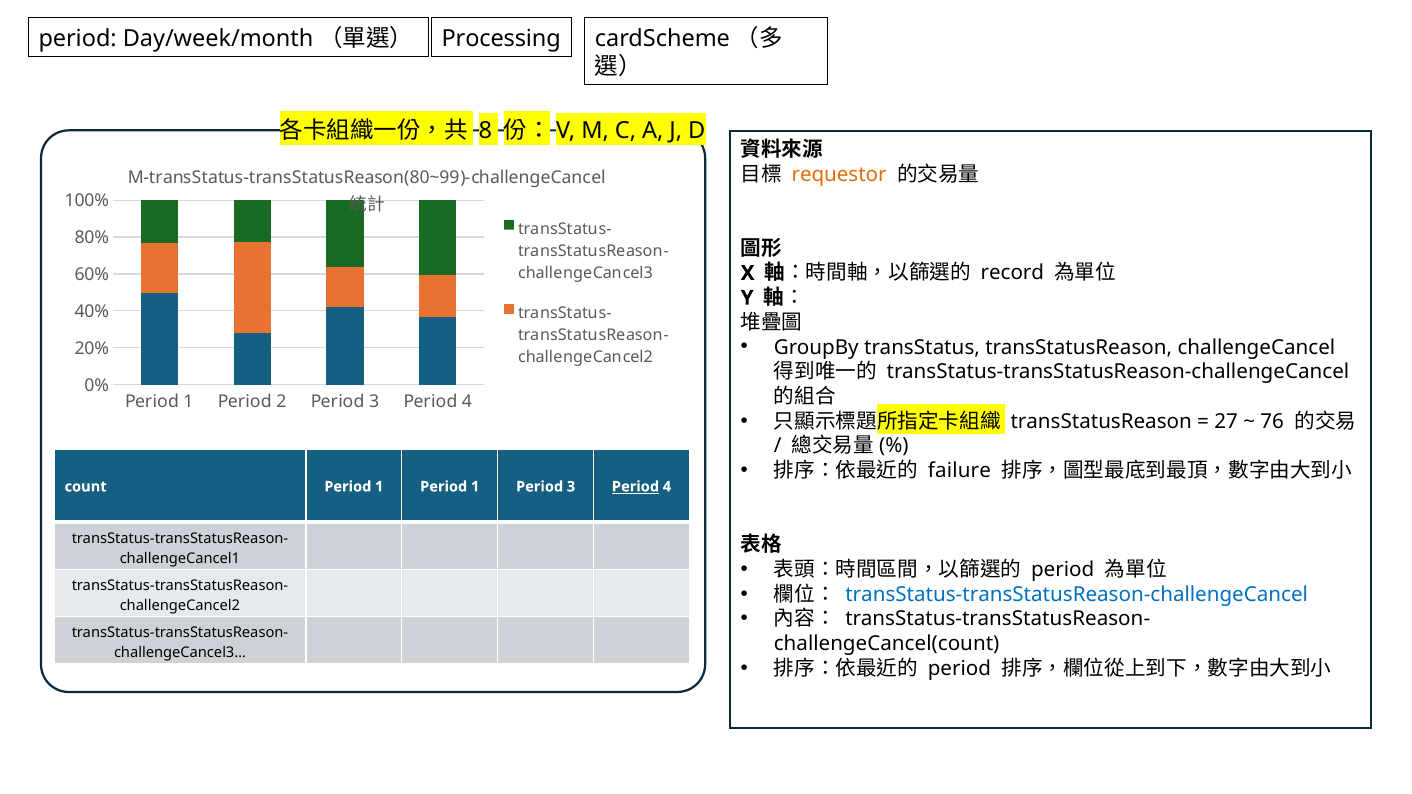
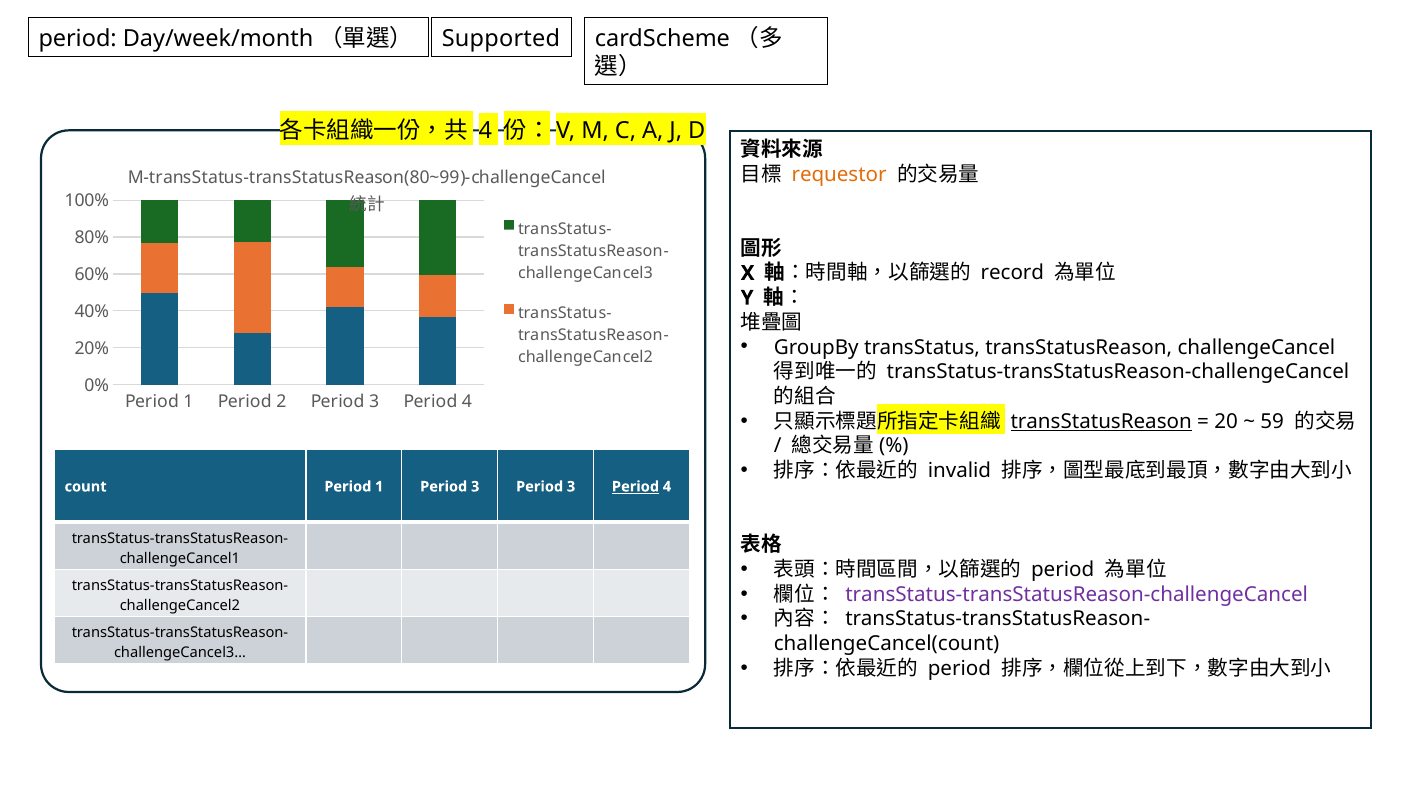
Processing: Processing -> Supported
8 at (485, 131): 8 -> 4
transStatusReason at (1101, 422) underline: none -> present
27: 27 -> 20
76: 76 -> 59
failure: failure -> invalid
1 Period 1: 1 -> 3
transStatus-transStatusReason-challengeCancel at (1077, 595) colour: blue -> purple
